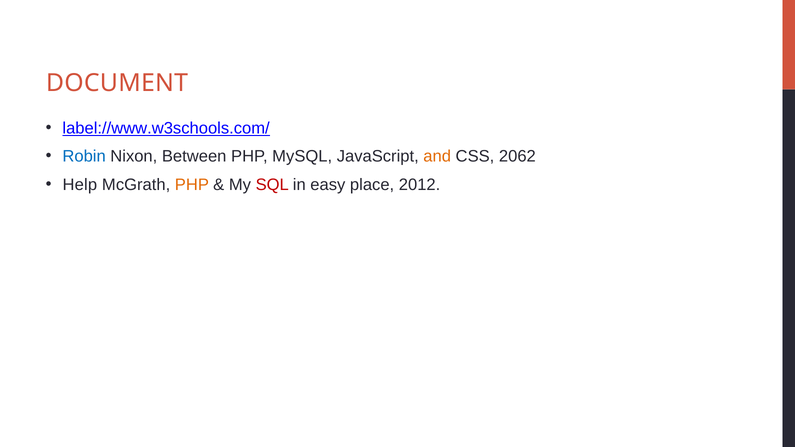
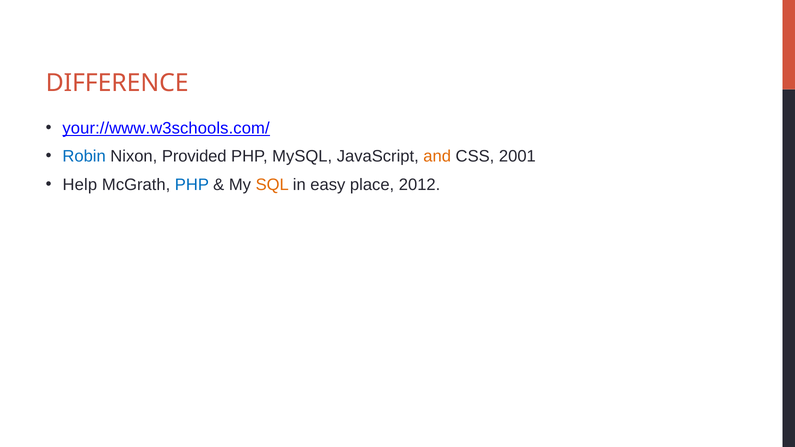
DOCUMENT: DOCUMENT -> DIFFERENCE
label://www.w3schools.com/: label://www.w3schools.com/ -> your://www.w3schools.com/
Between: Between -> Provided
2062: 2062 -> 2001
PHP at (192, 185) colour: orange -> blue
SQL colour: red -> orange
